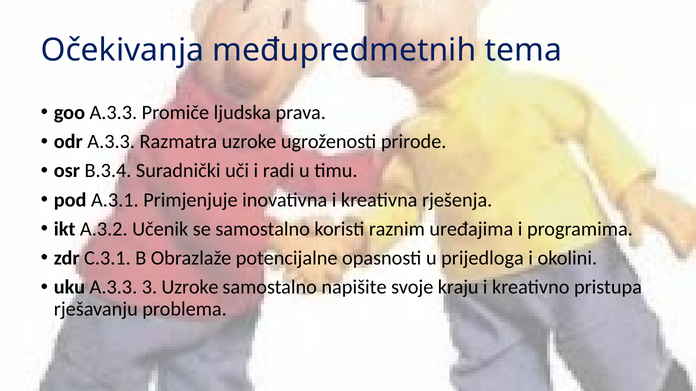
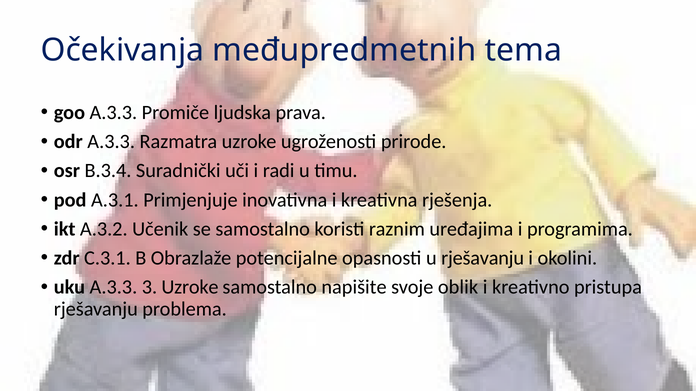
u prijedloga: prijedloga -> rješavanju
kraju: kraju -> oblik
